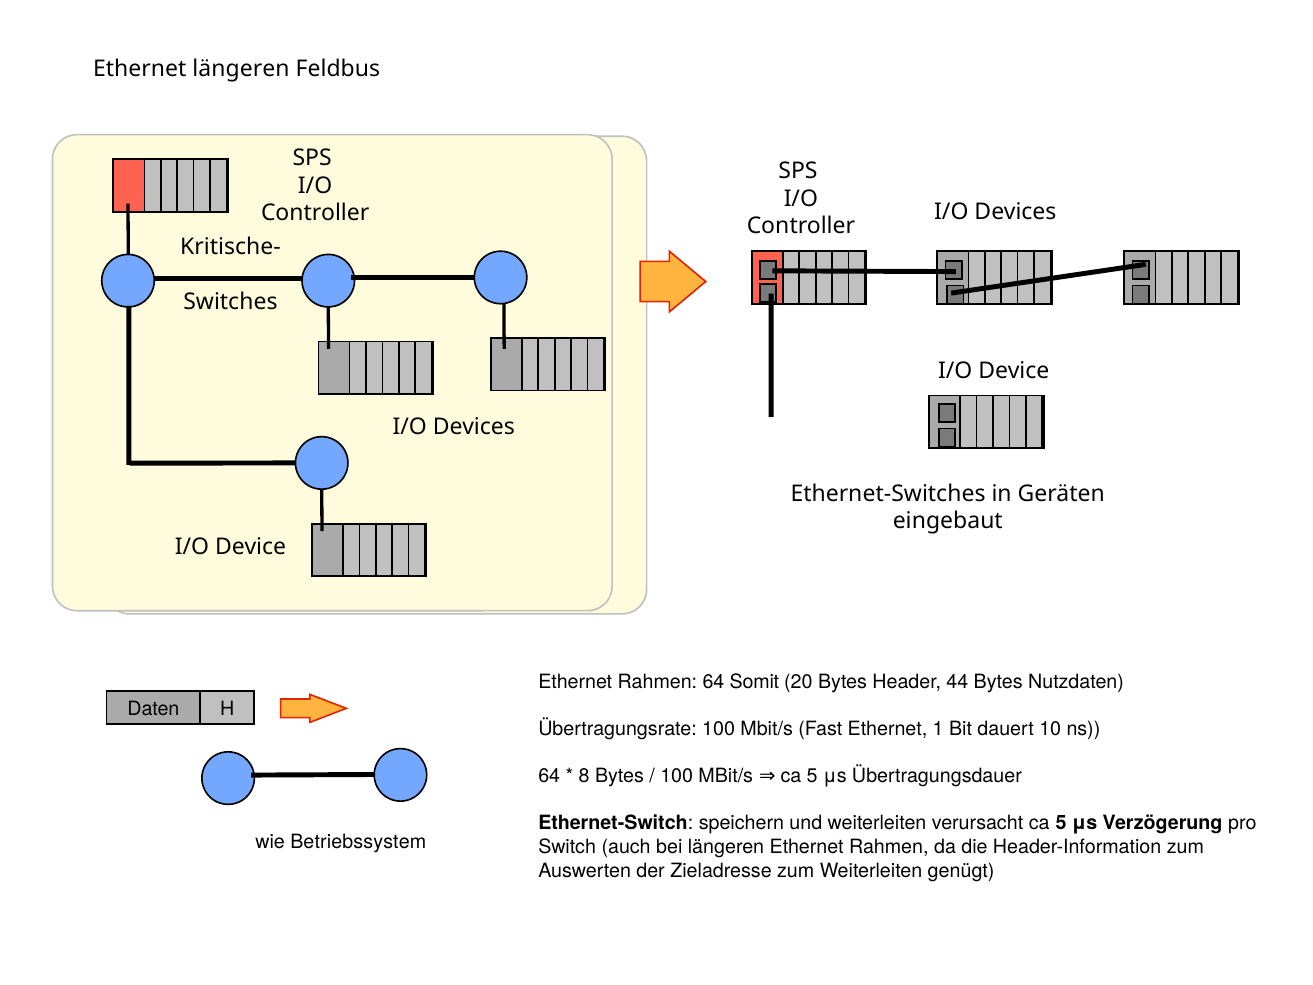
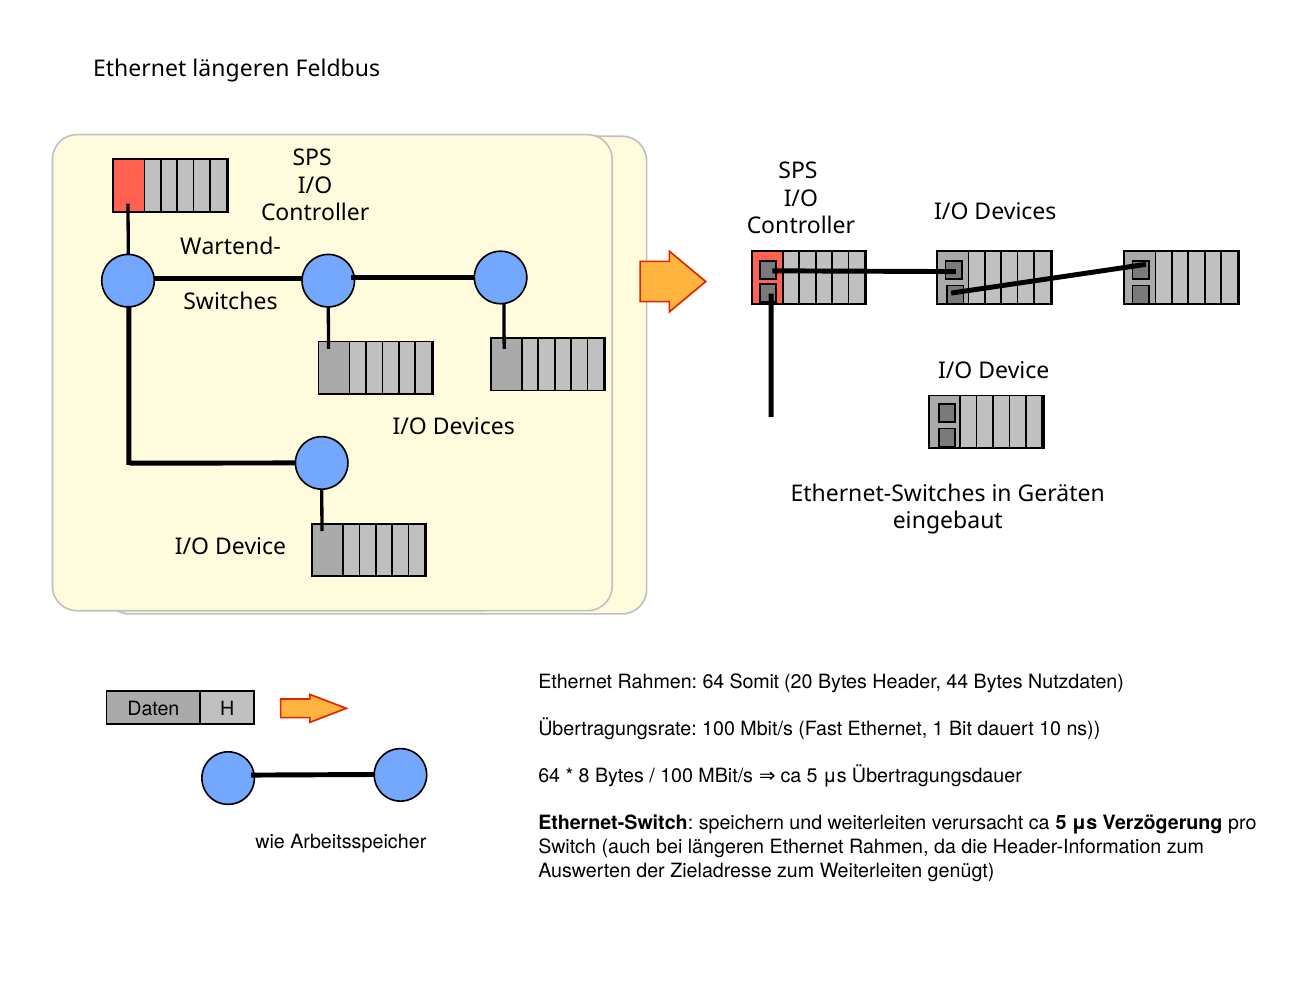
Kritische-: Kritische- -> Wartend-
Betriebssystem: Betriebssystem -> Arbeitsspeicher
